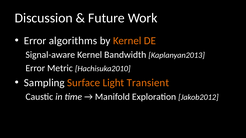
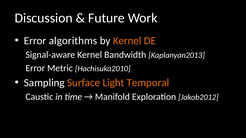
Transient: Transient -> Temporal
